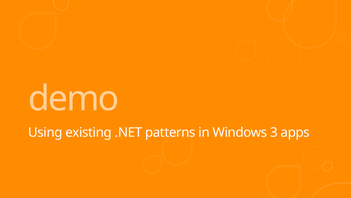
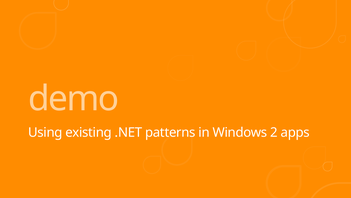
3: 3 -> 2
